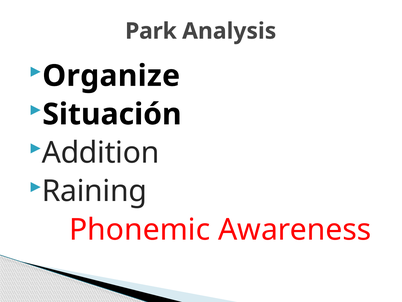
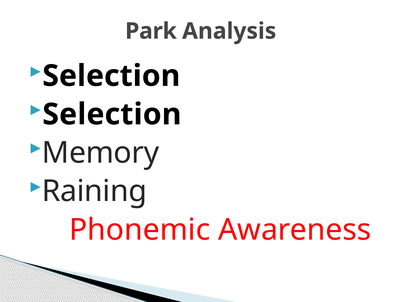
Organize at (111, 76): Organize -> Selection
Situación at (112, 114): Situación -> Selection
Addition: Addition -> Memory
